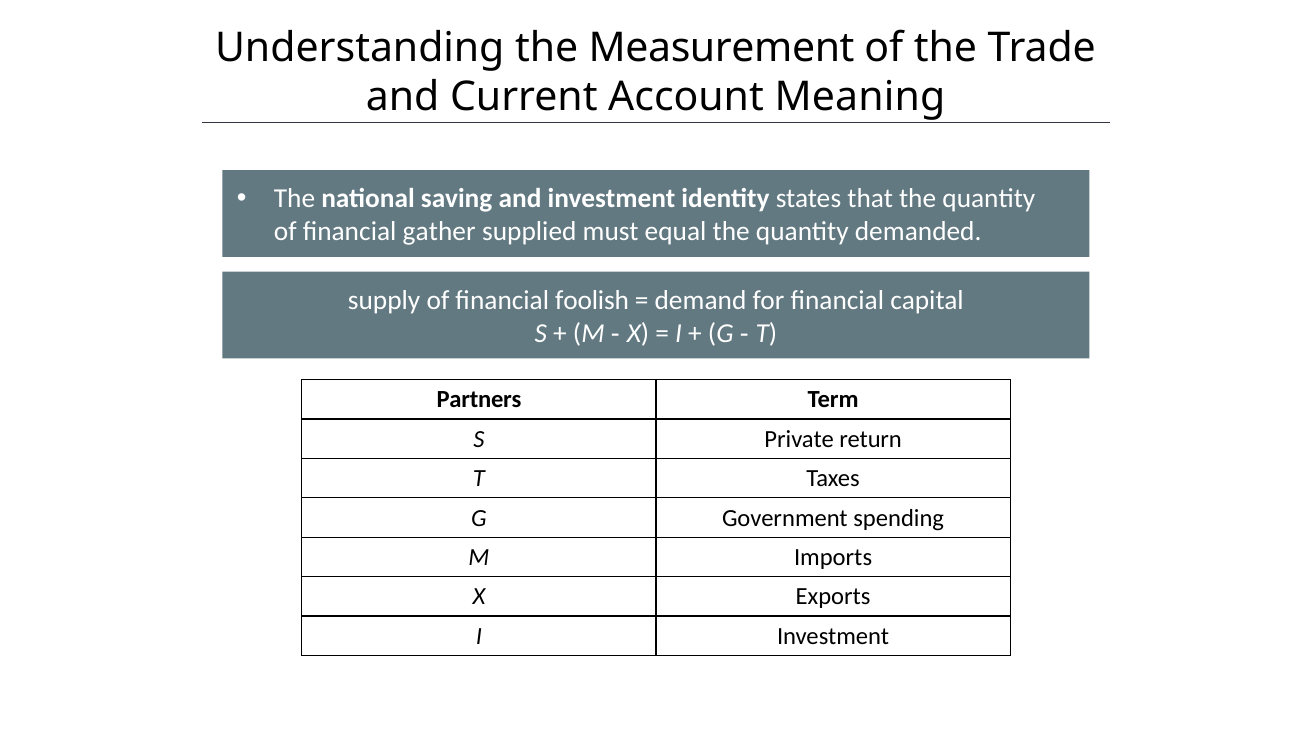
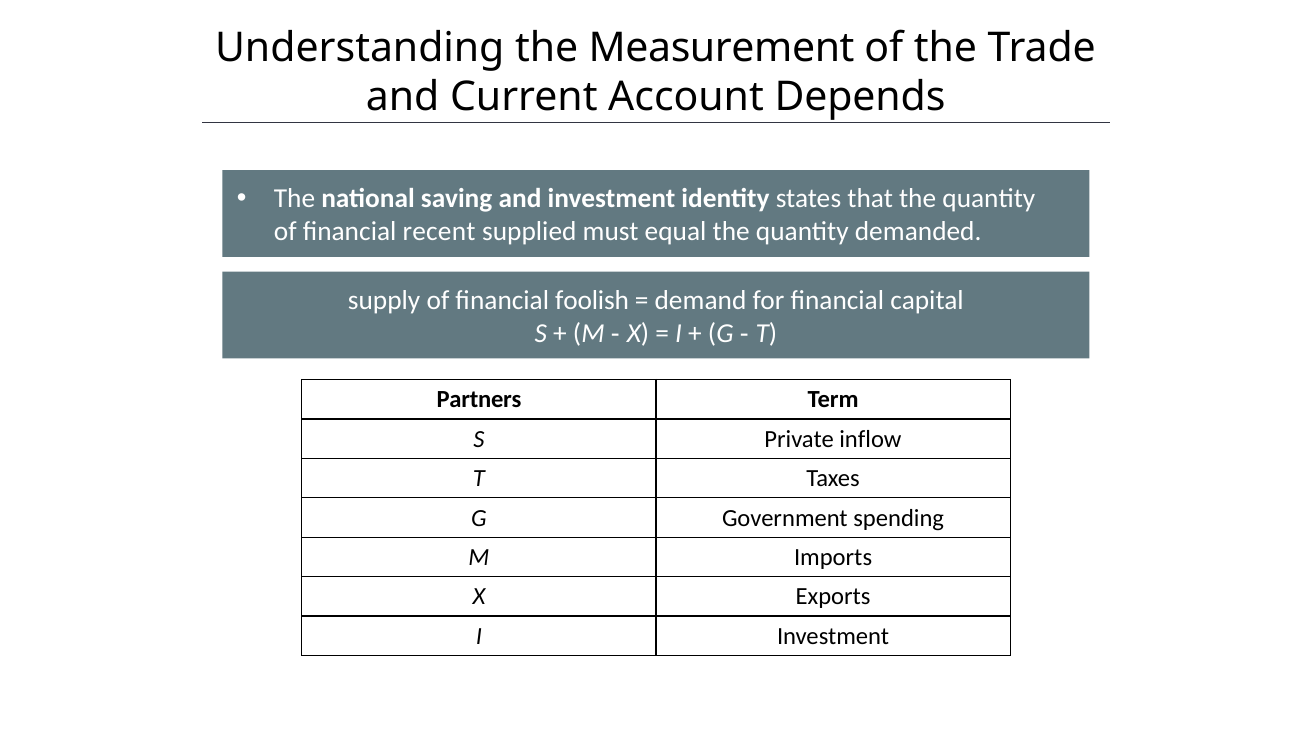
Meaning: Meaning -> Depends
gather: gather -> recent
return: return -> inflow
